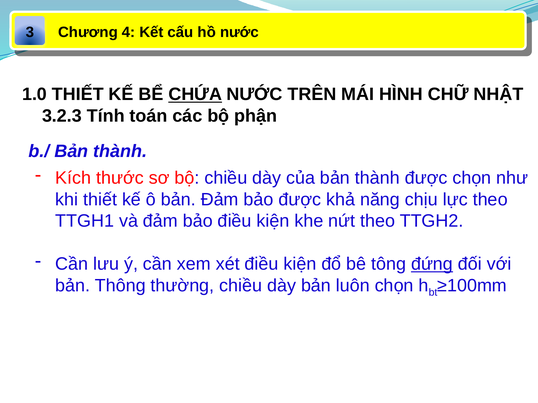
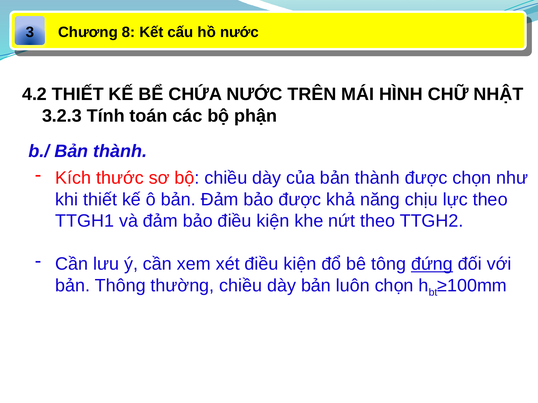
4: 4 -> 8
1.0: 1.0 -> 4.2
CHỨA underline: present -> none
